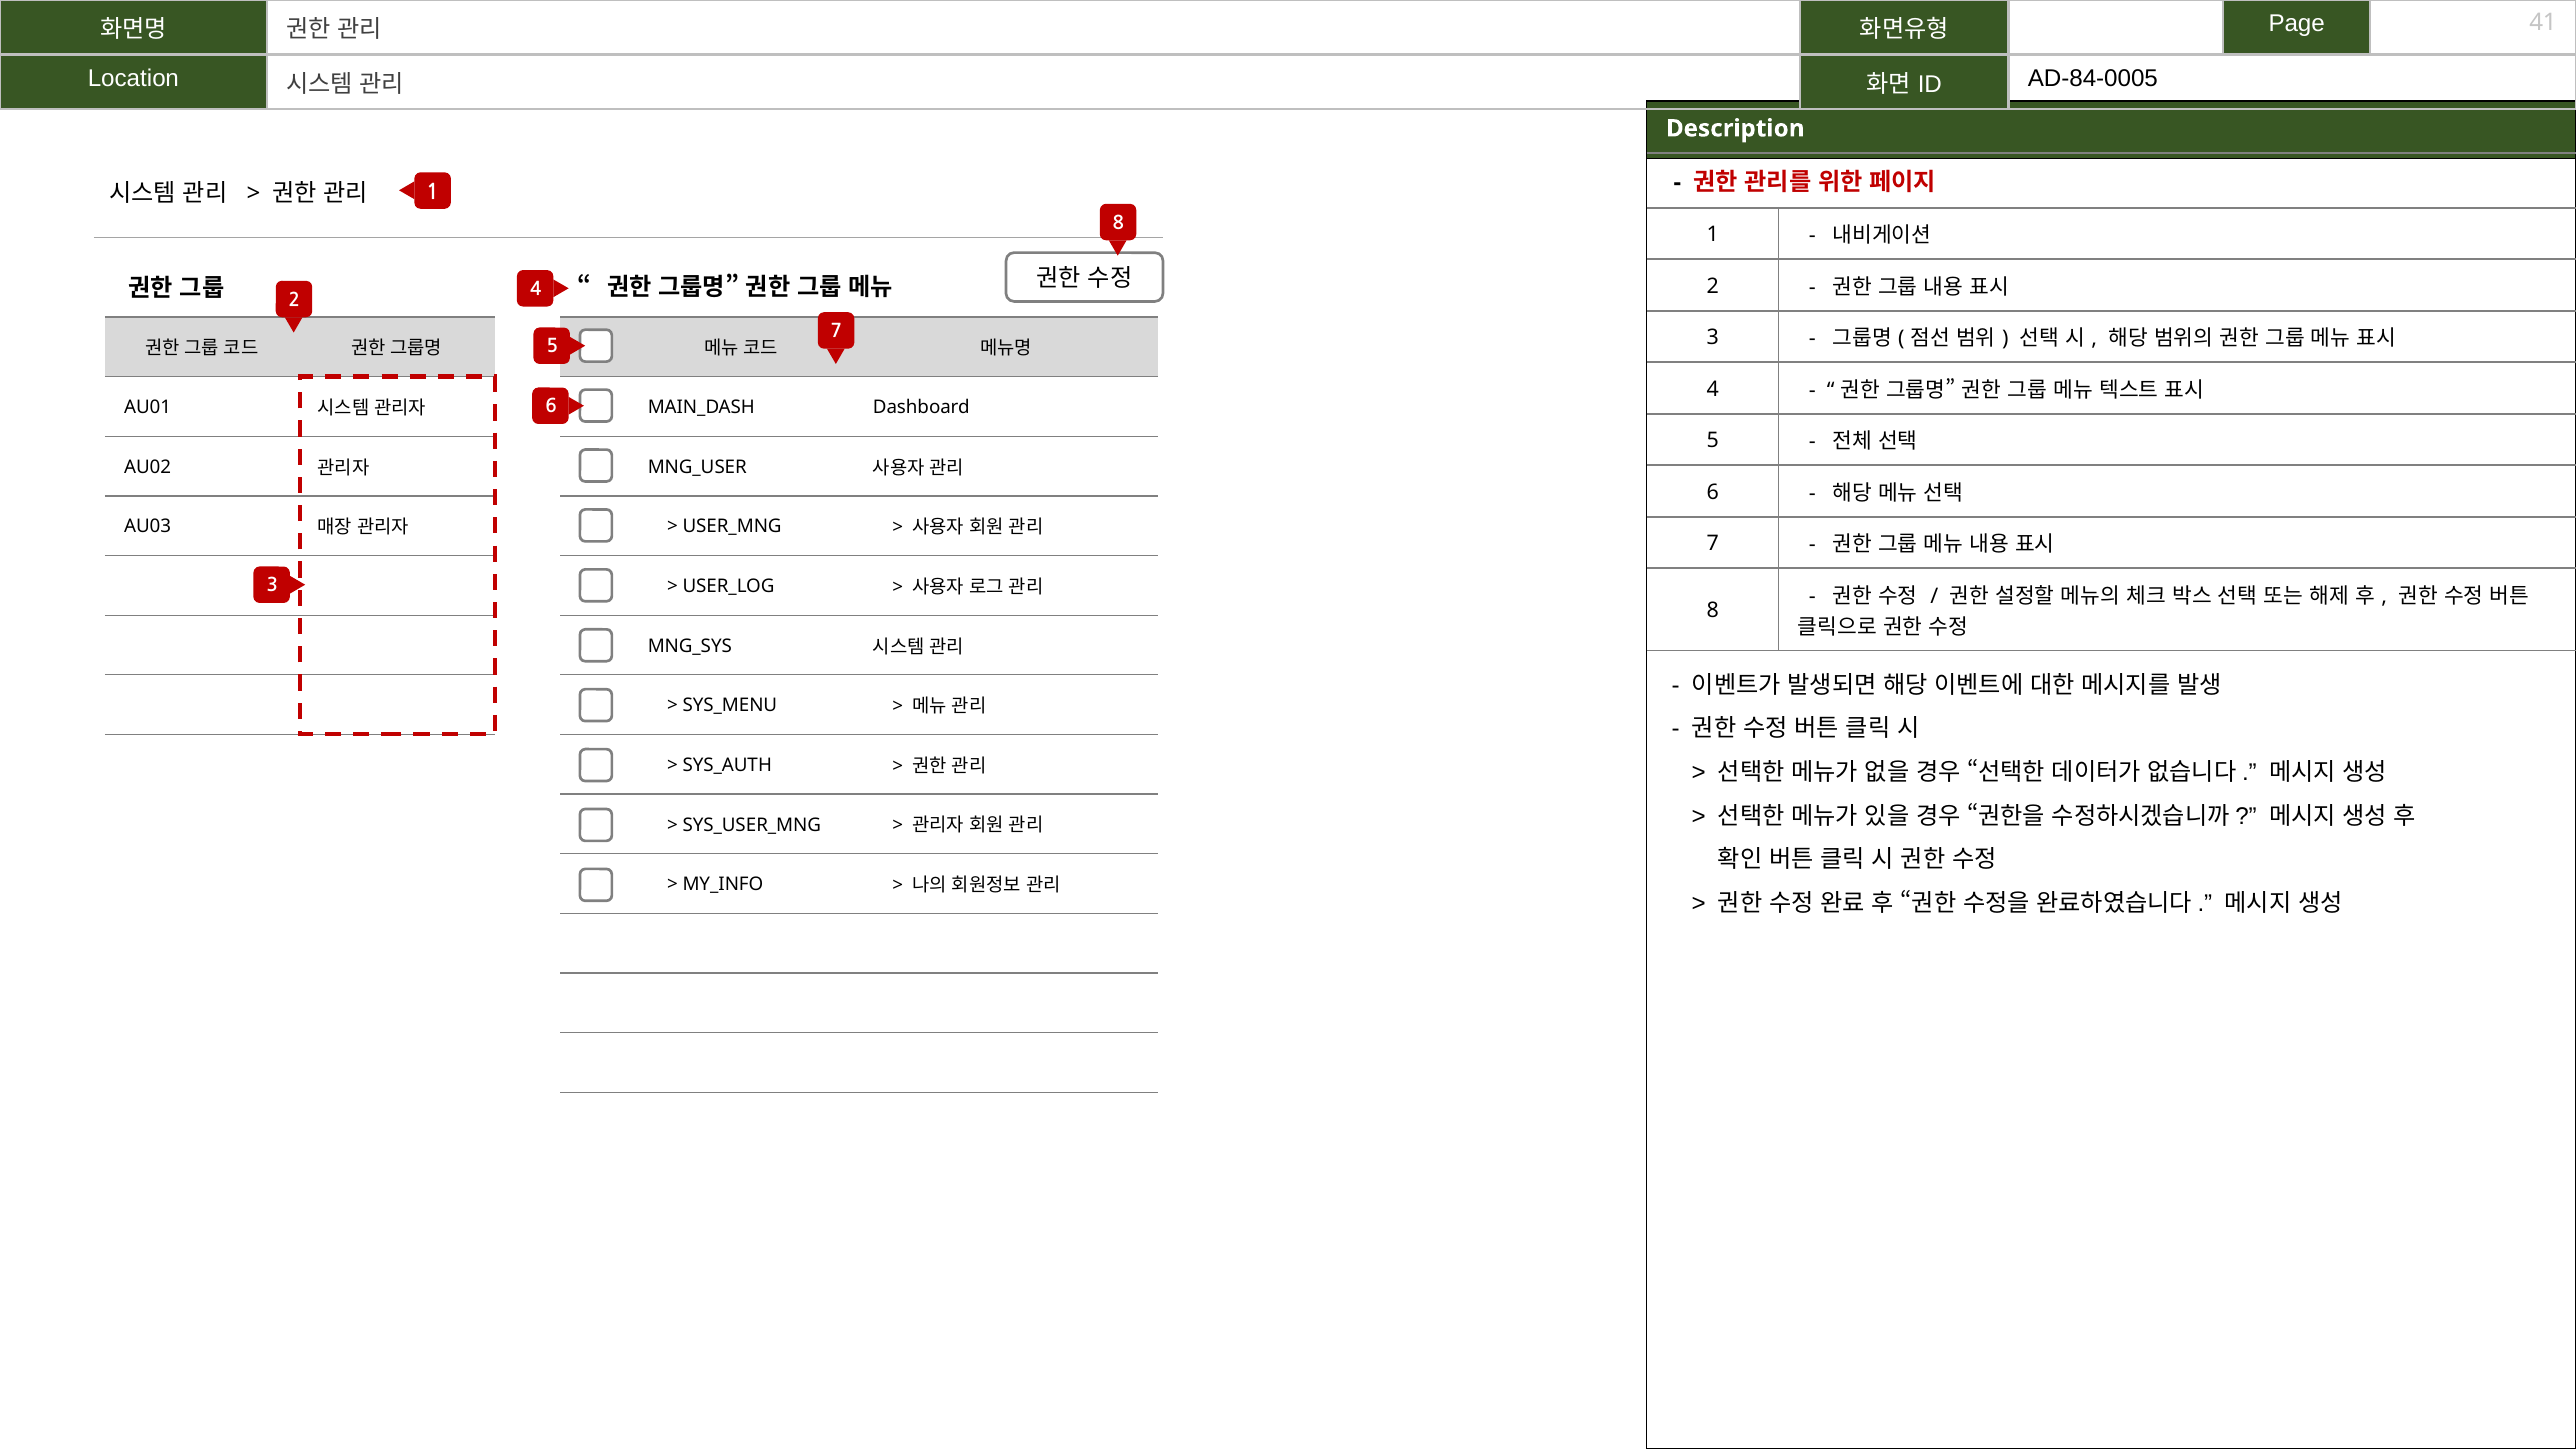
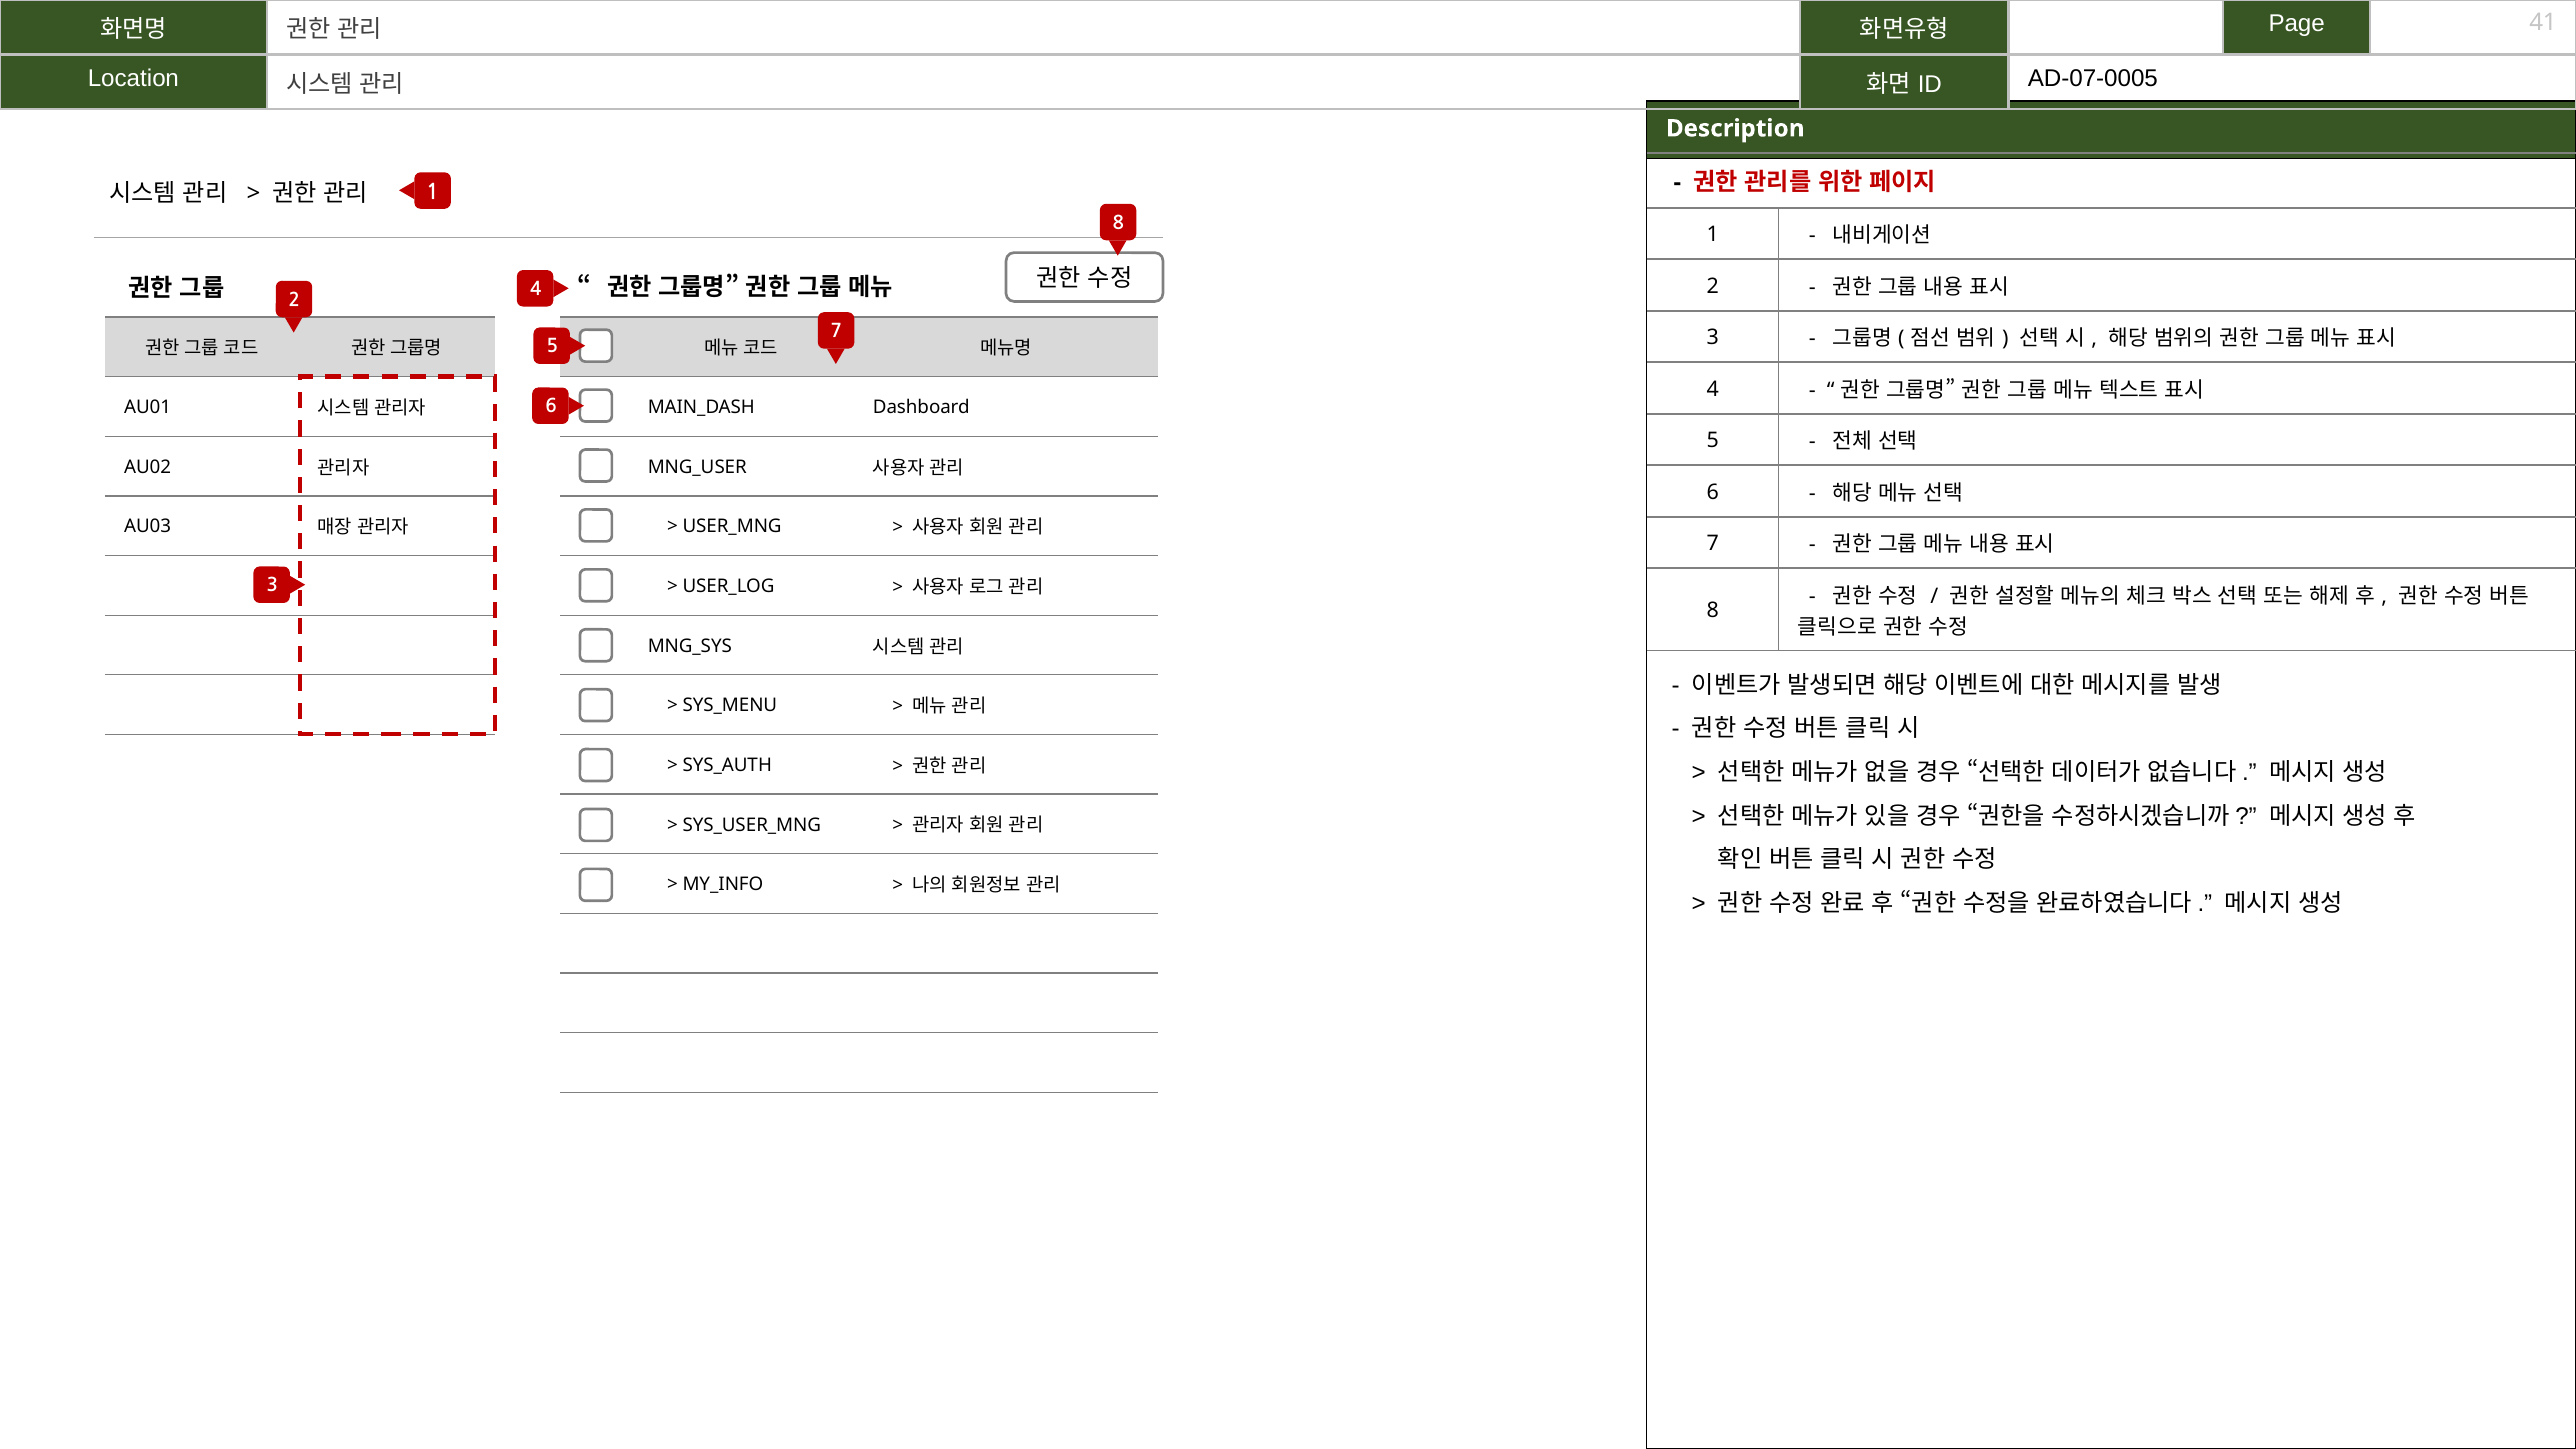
AD-84-0005: AD-84-0005 -> AD-07-0005
